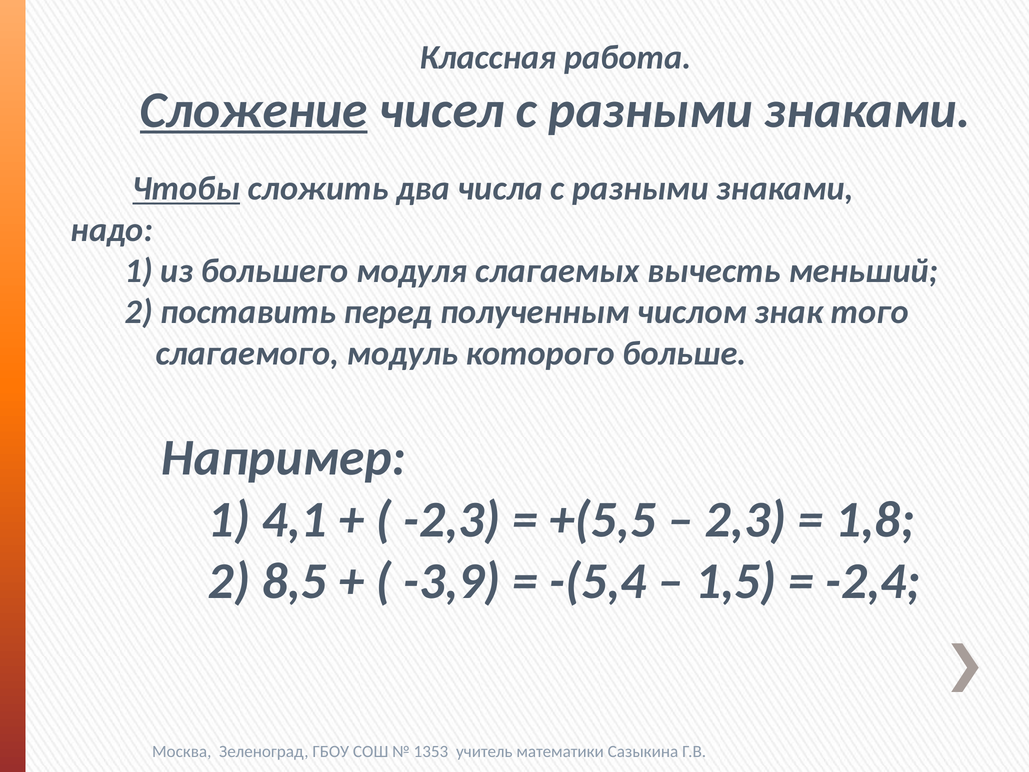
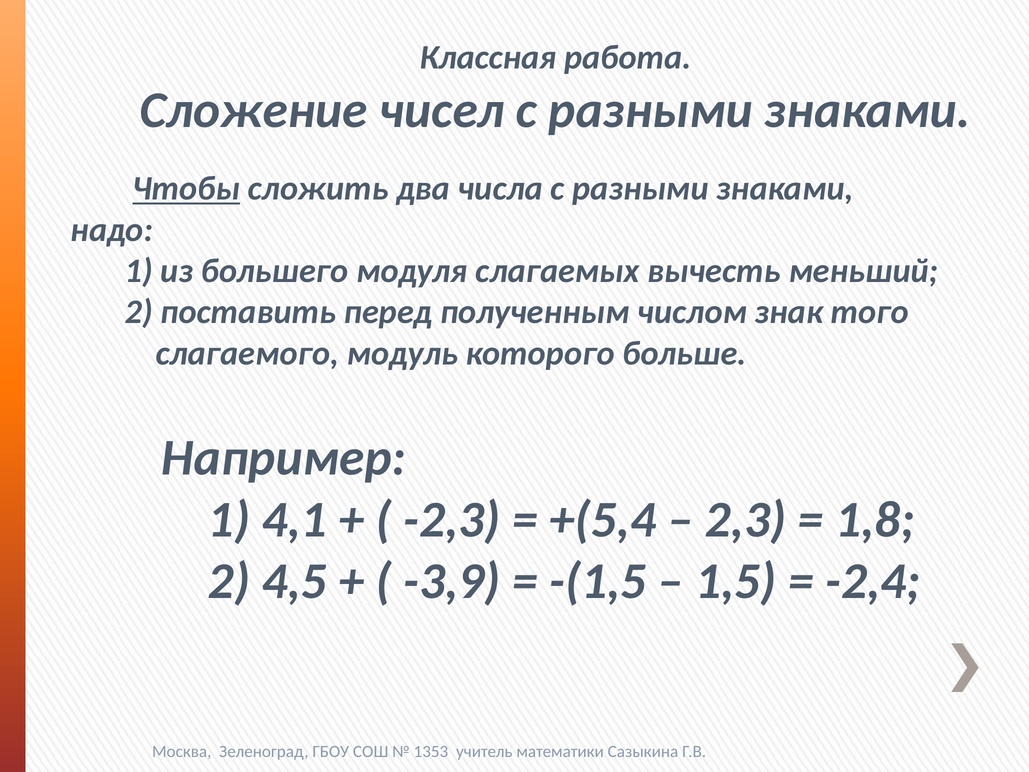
Сложение underline: present -> none
+(5,5: +(5,5 -> +(5,4
8,5: 8,5 -> 4,5
-(5,4: -(5,4 -> -(1,5
